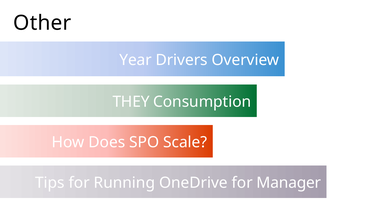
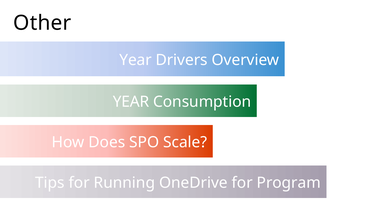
THEY at (131, 102): THEY -> YEAR
Manager: Manager -> Program
